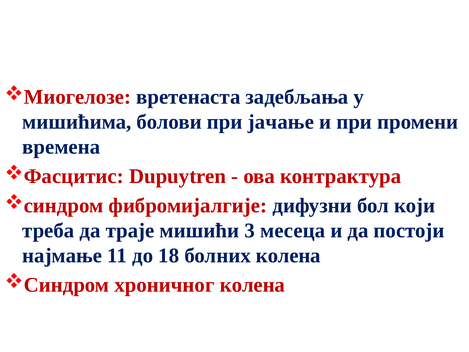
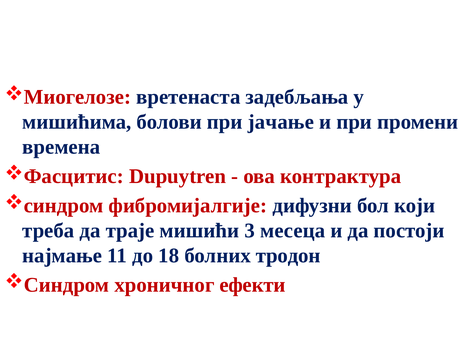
болних колена: колена -> тродон
хроничног колена: колена -> ефекти
